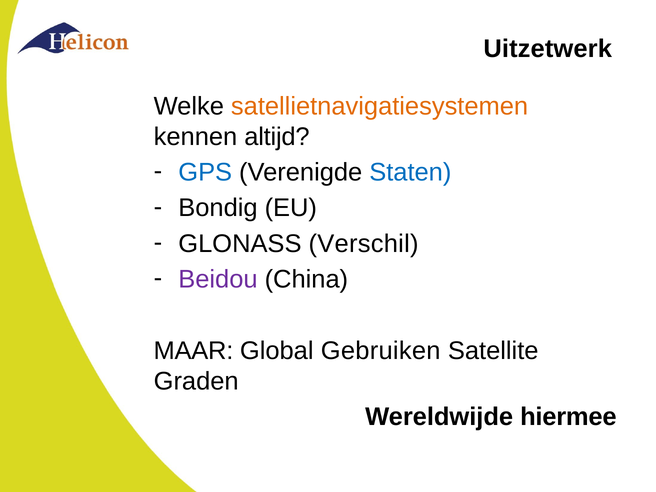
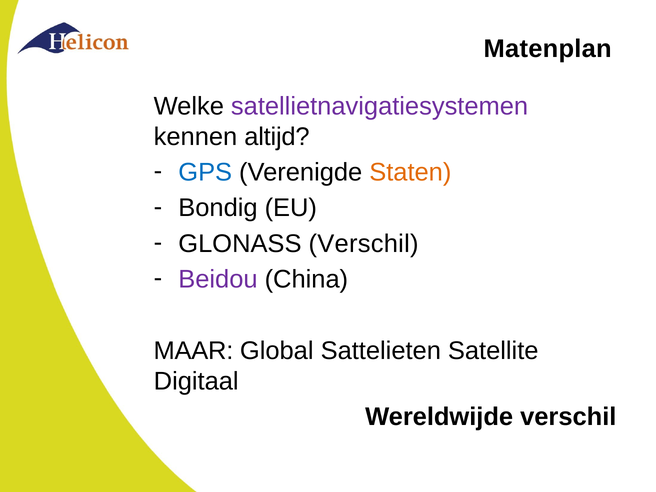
Uitzetwerk: Uitzetwerk -> Matenplan
satellietnavigatiesystemen colour: orange -> purple
Staten colour: blue -> orange
Gebruiken: Gebruiken -> Sattelieten
Graden: Graden -> Digitaal
Wereldwijde hiermee: hiermee -> verschil
